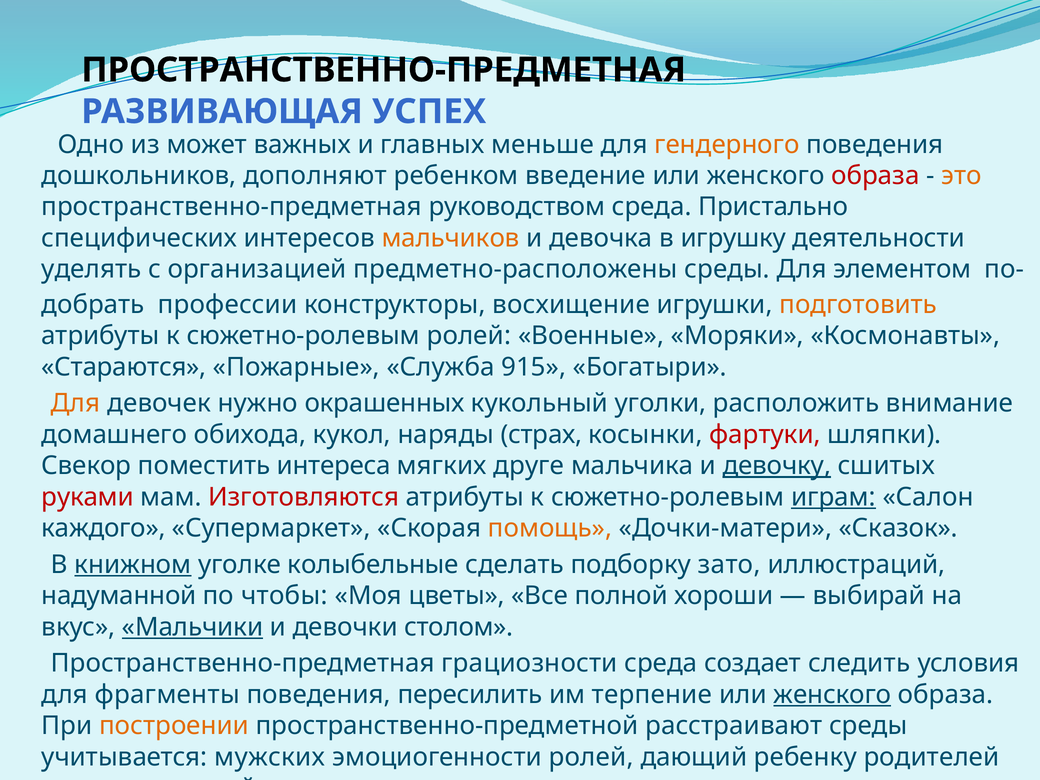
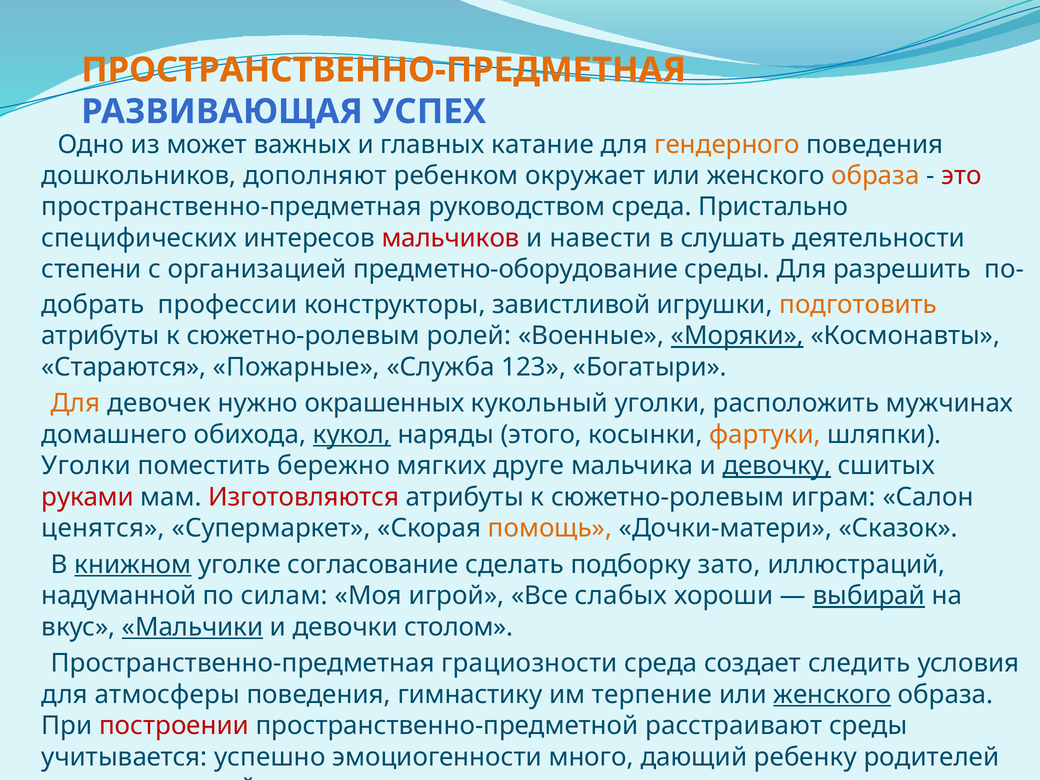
ПРОСТРАНСТВЕННО-ПРЕДМЕТНАЯ at (384, 70) colour: black -> orange
меньше: меньше -> катание
введение: введение -> окружает
образа at (875, 176) colour: red -> orange
это colour: orange -> red
мальчиков colour: orange -> red
девочка: девочка -> навести
игрушку: игрушку -> слушать
уделять: уделять -> степени
предметно-расположены: предметно-расположены -> предметно-оборудование
элементом: элементом -> разрешить
восхищение: восхищение -> завистливой
Моряки underline: none -> present
915: 915 -> 123
внимание: внимание -> мужчинах
кукол underline: none -> present
страх: страх -> этого
фартуки colour: red -> orange
Свекор at (86, 466): Свекор -> Уголки
интереса: интереса -> бережно
играм underline: present -> none
каждого: каждого -> ценятся
колыбельные: колыбельные -> согласование
чтобы: чтобы -> силам
цветы: цветы -> игрой
полной: полной -> слабых
выбирай underline: none -> present
фрагменты: фрагменты -> атмосферы
пересилить: пересилить -> гимнастику
построении colour: orange -> red
мужских: мужских -> успешно
эмоциогенности ролей: ролей -> много
